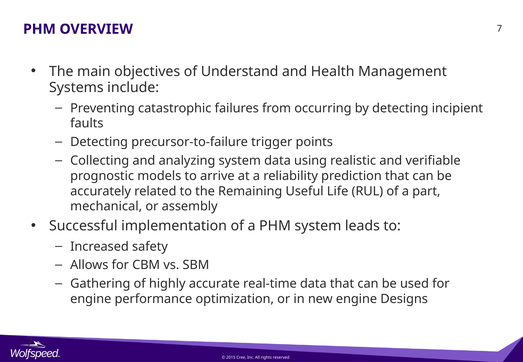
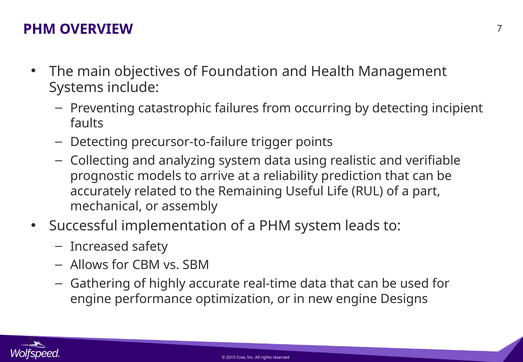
Understand: Understand -> Foundation
